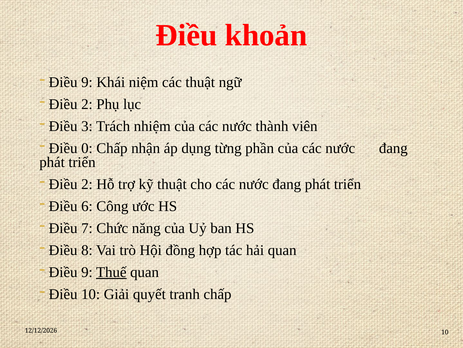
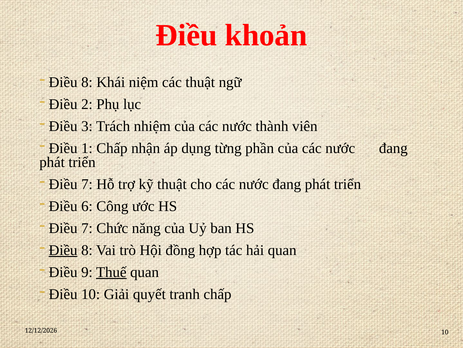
9 at (87, 82): 9 -> 8
0: 0 -> 1
2 at (87, 184): 2 -> 7
Điều at (63, 250) underline: none -> present
